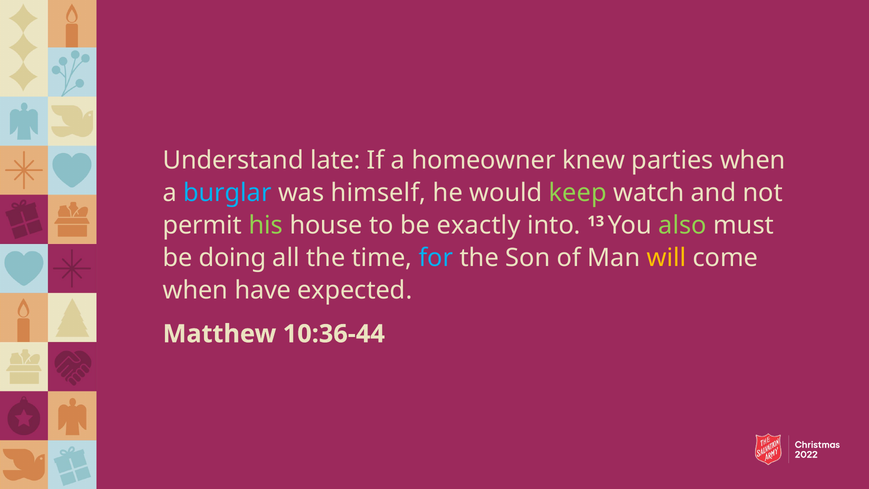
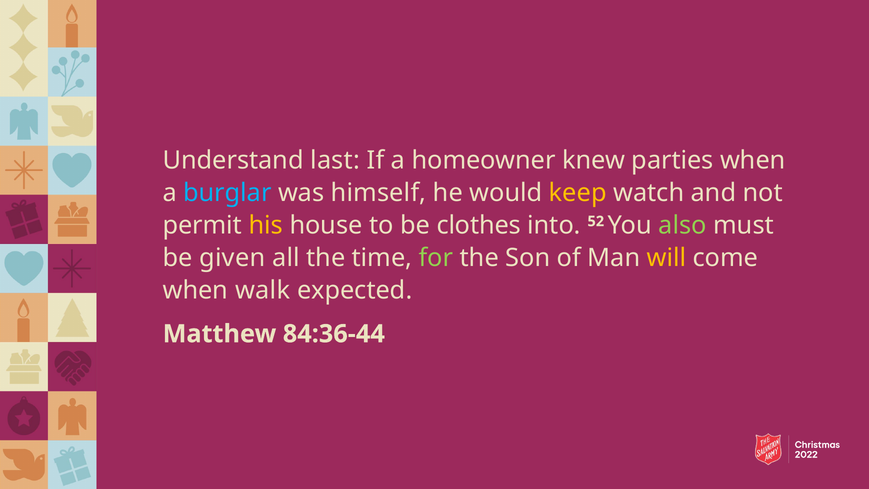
late: late -> last
keep colour: light green -> yellow
his colour: light green -> yellow
exactly: exactly -> clothes
13: 13 -> 52
doing: doing -> given
for colour: light blue -> light green
have: have -> walk
10:36-44: 10:36-44 -> 84:36-44
